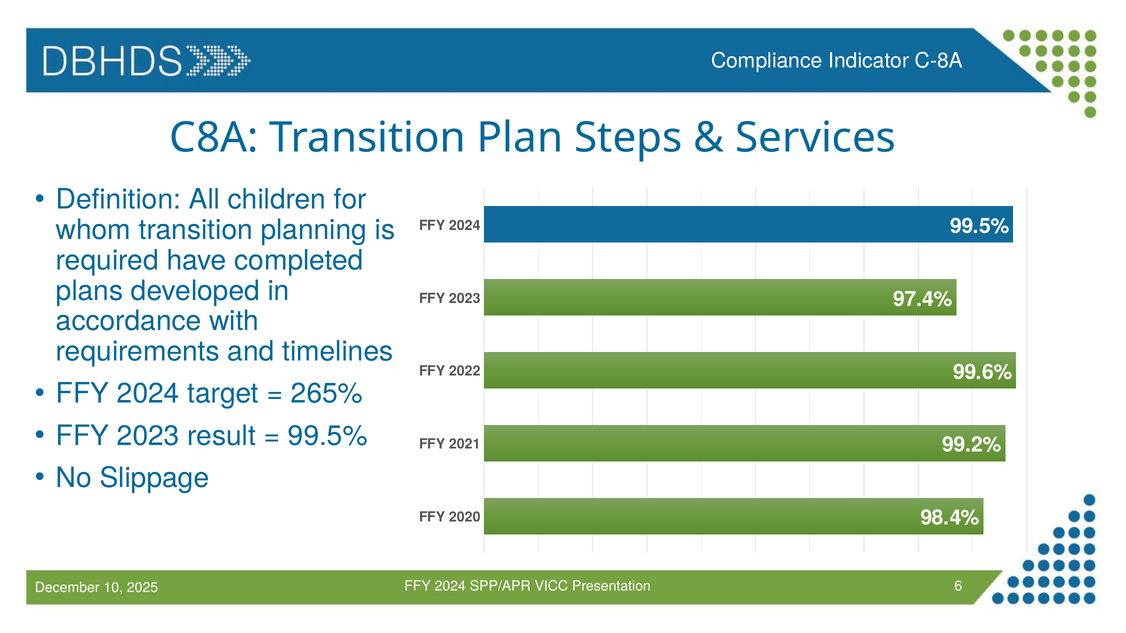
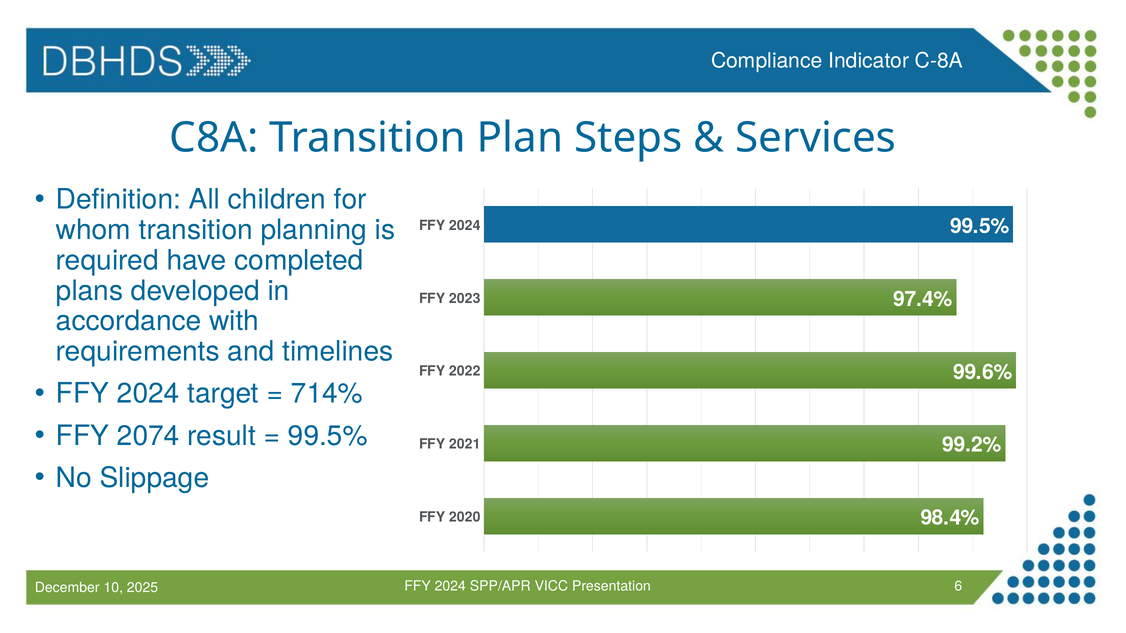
265%: 265% -> 714%
2023 at (148, 436): 2023 -> 2074
